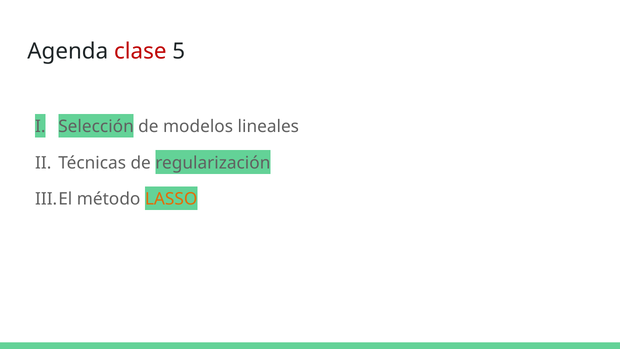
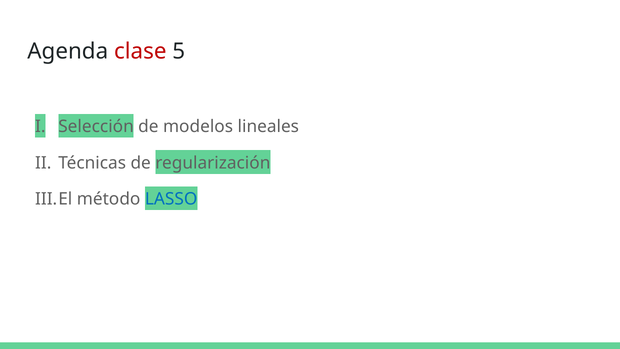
LASSO colour: orange -> blue
